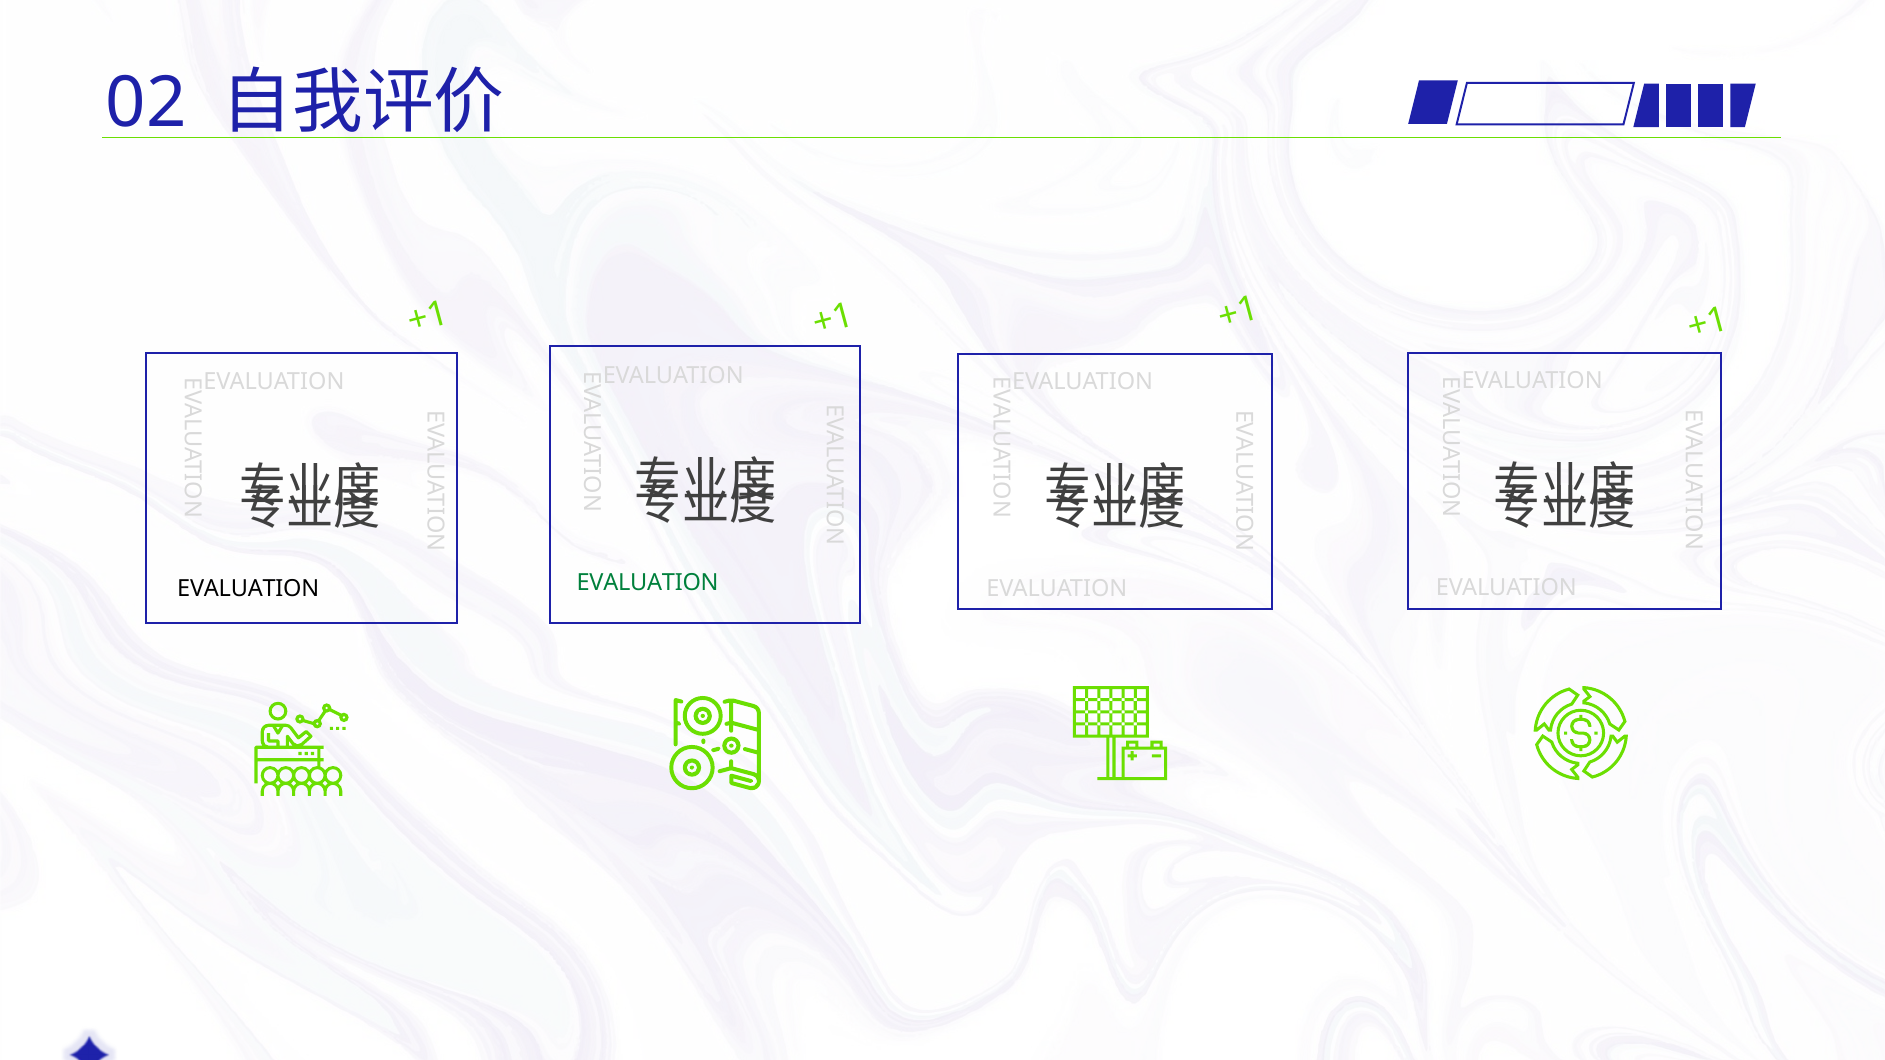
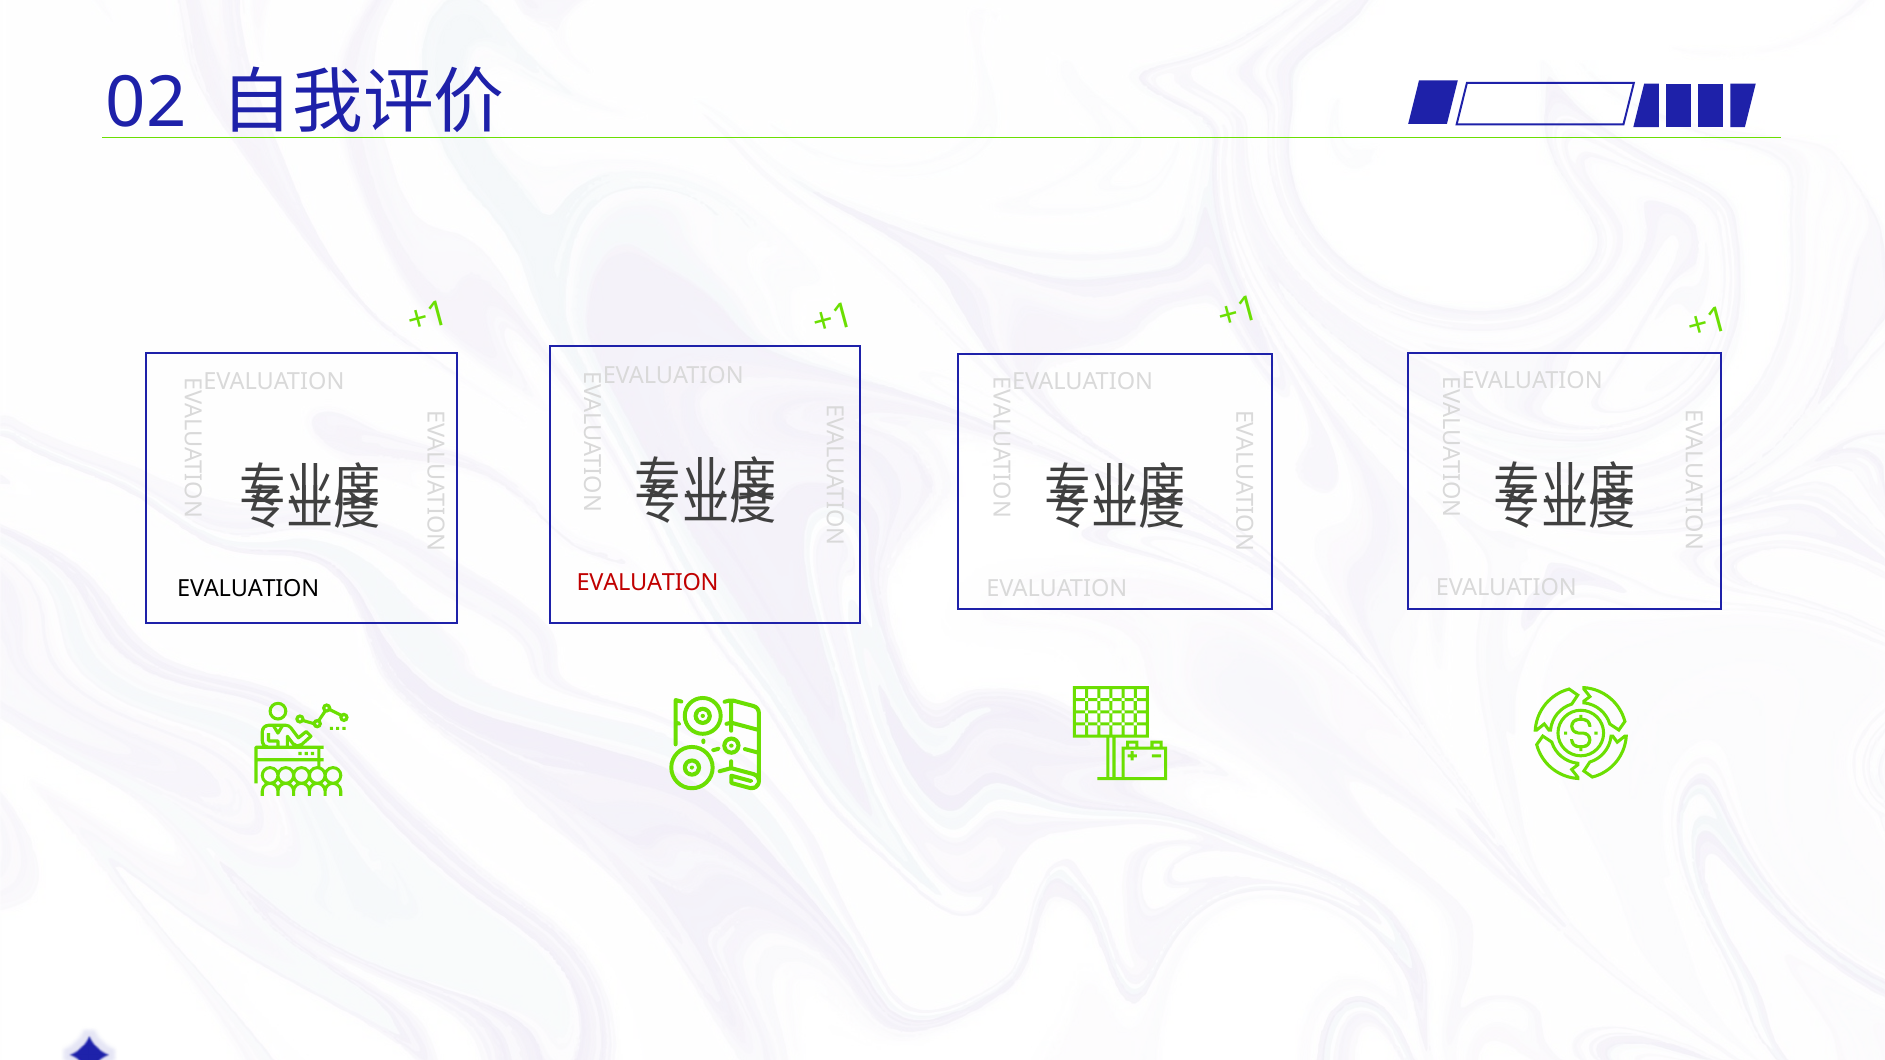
EVALUATION at (648, 583) colour: green -> red
